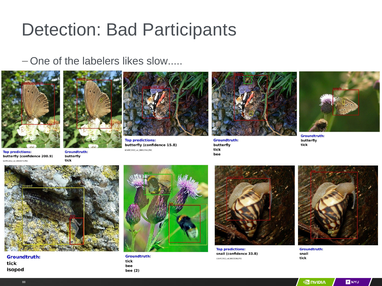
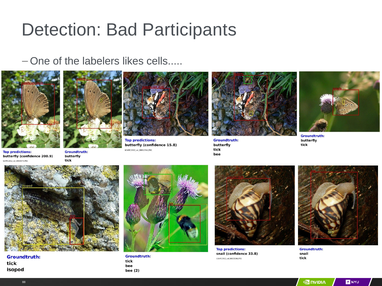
slow: slow -> cells
